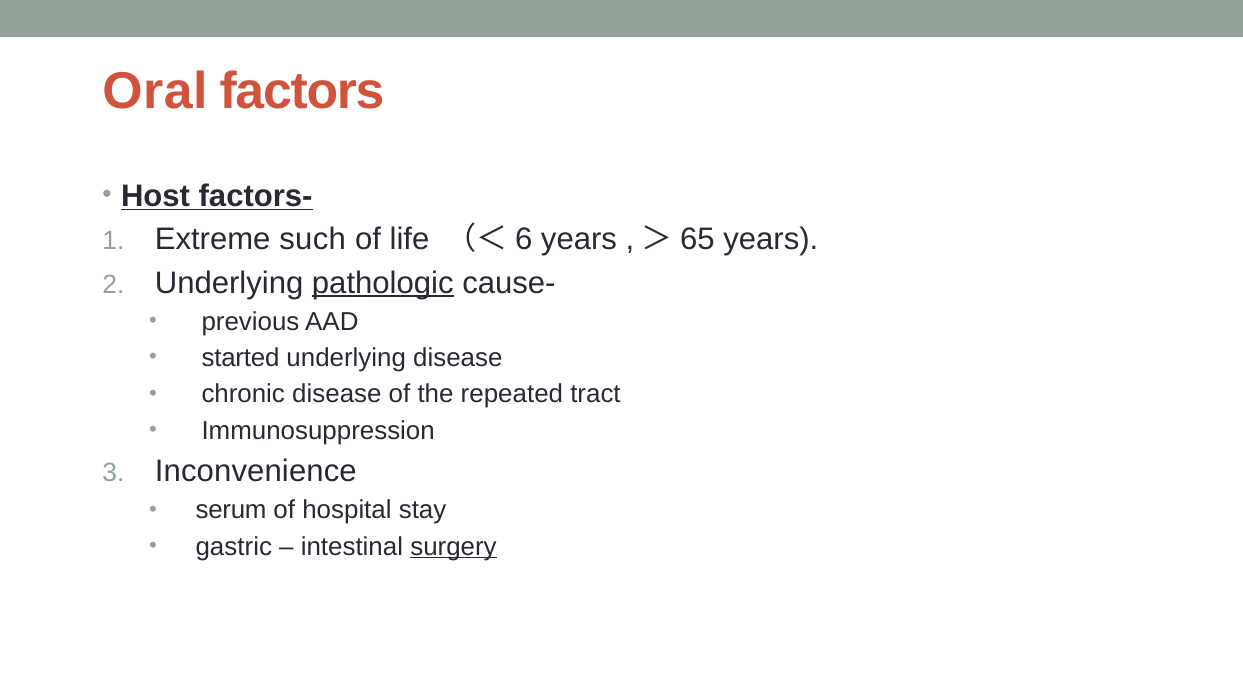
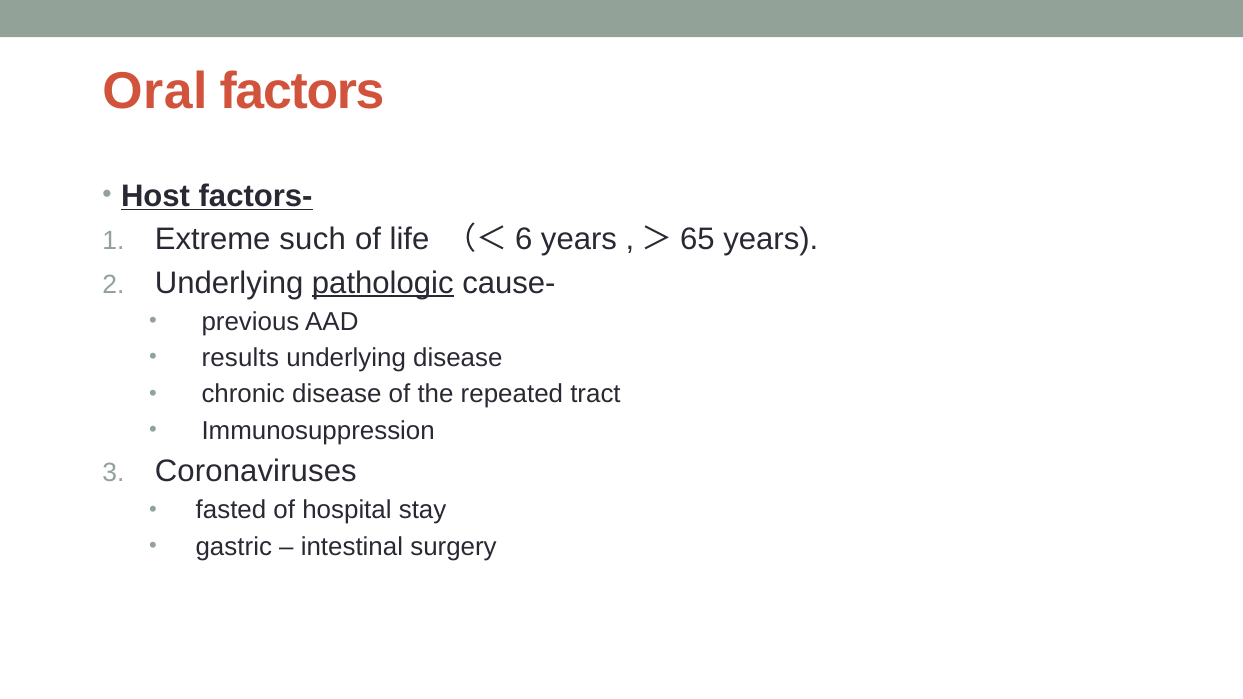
started: started -> results
Inconvenience: Inconvenience -> Coronaviruses
serum: serum -> fasted
surgery underline: present -> none
